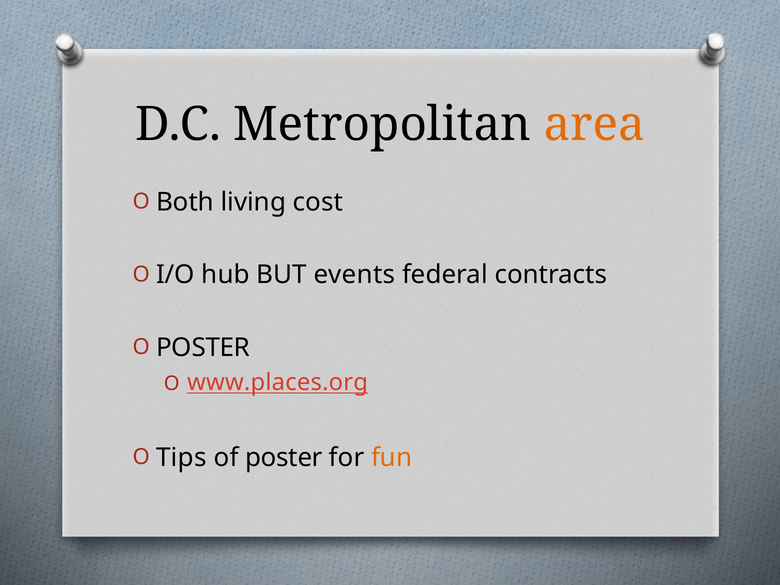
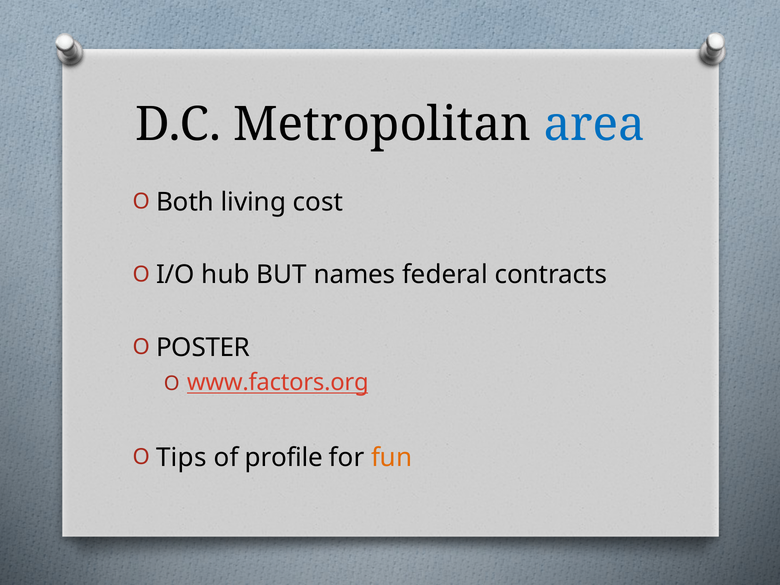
area colour: orange -> blue
events: events -> names
www.places.org: www.places.org -> www.factors.org
of poster: poster -> profile
